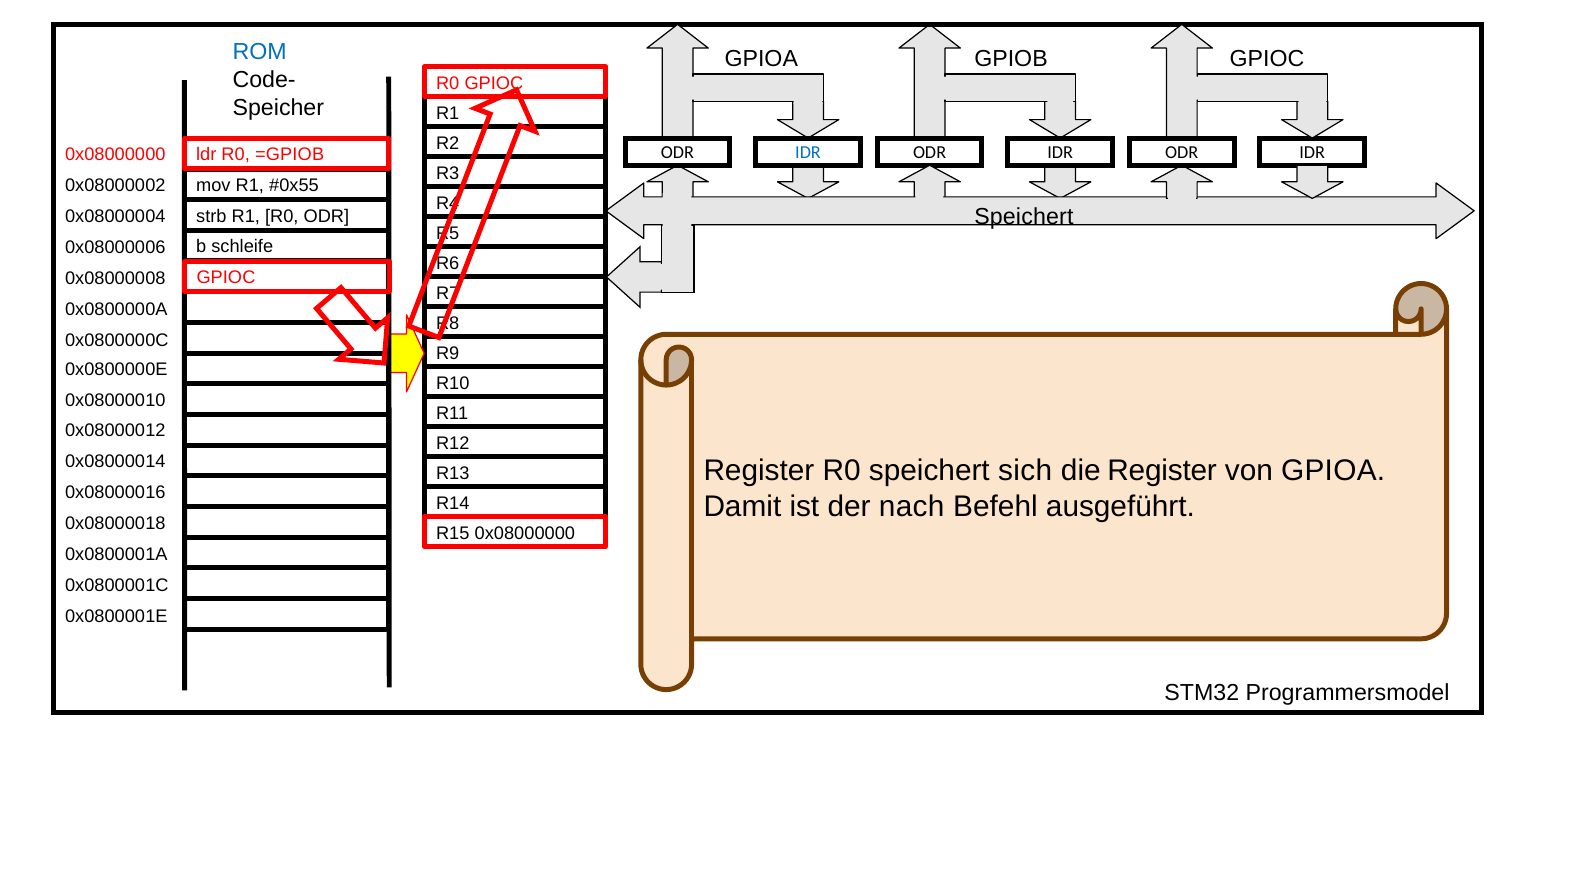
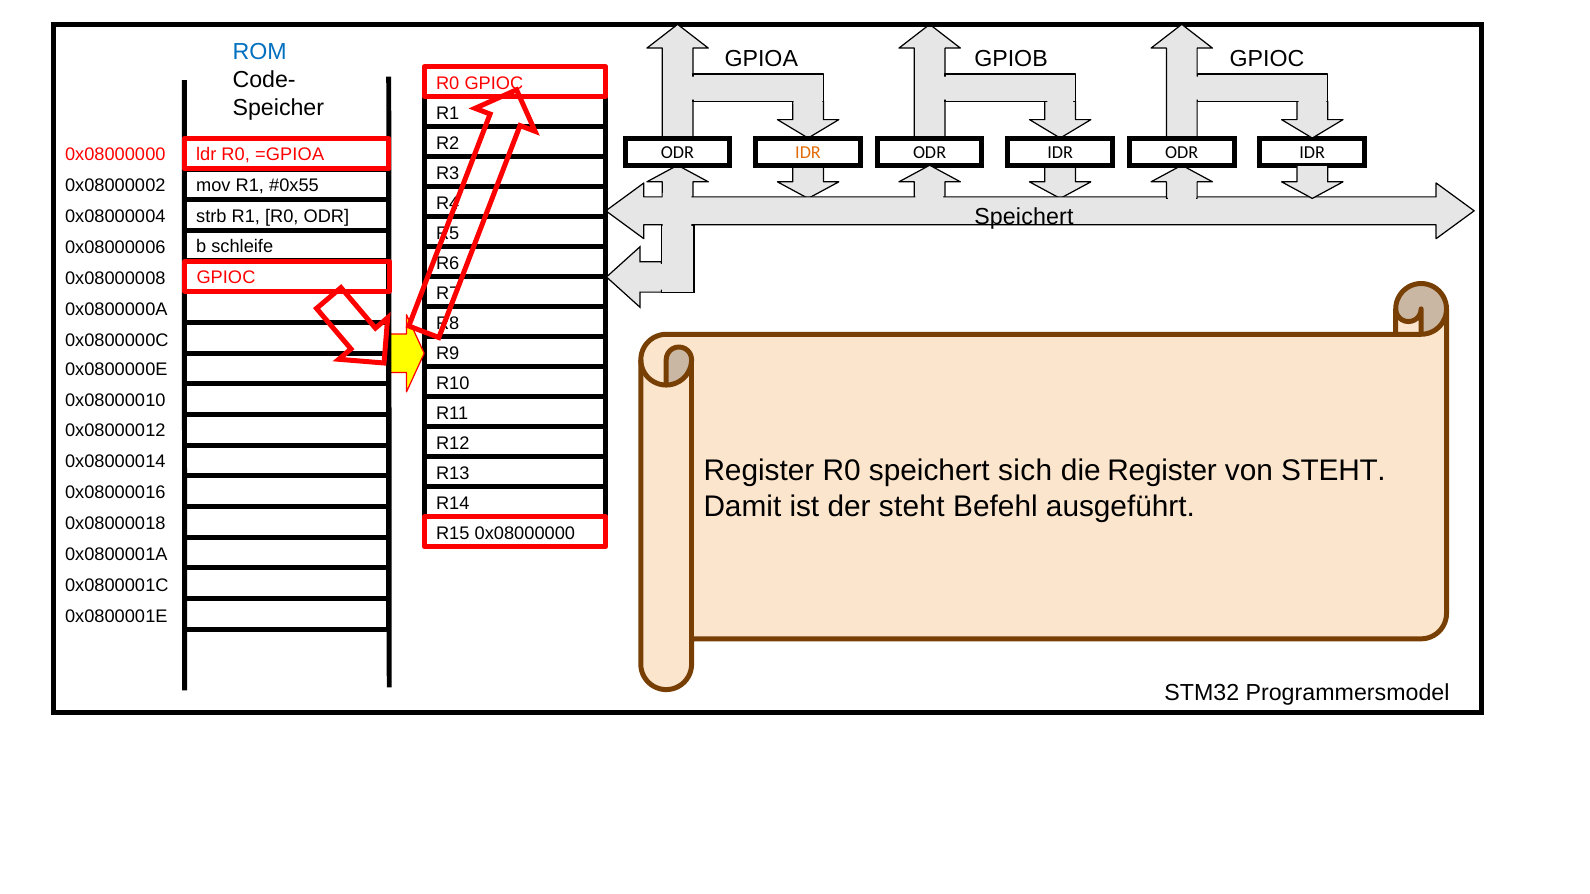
IDR at (808, 153) colour: blue -> orange
=GPIOB: =GPIOB -> =GPIOA
von GPIOA: GPIOA -> STEHT
der nach: nach -> steht
